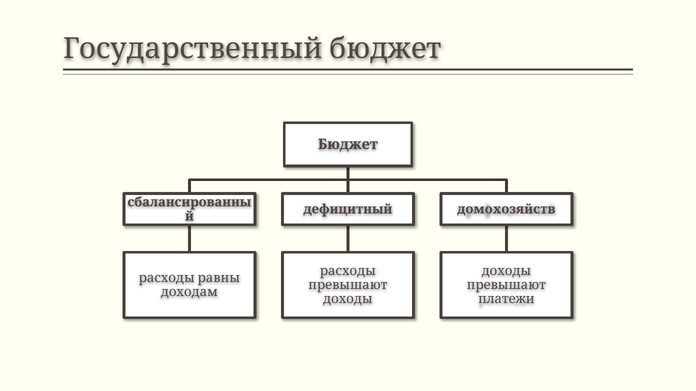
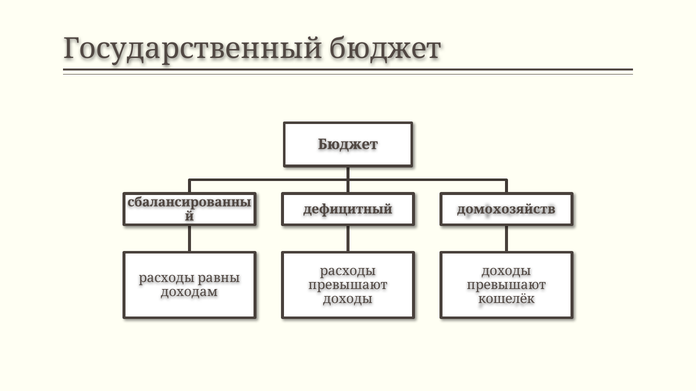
платежи: платежи -> кошелёк
